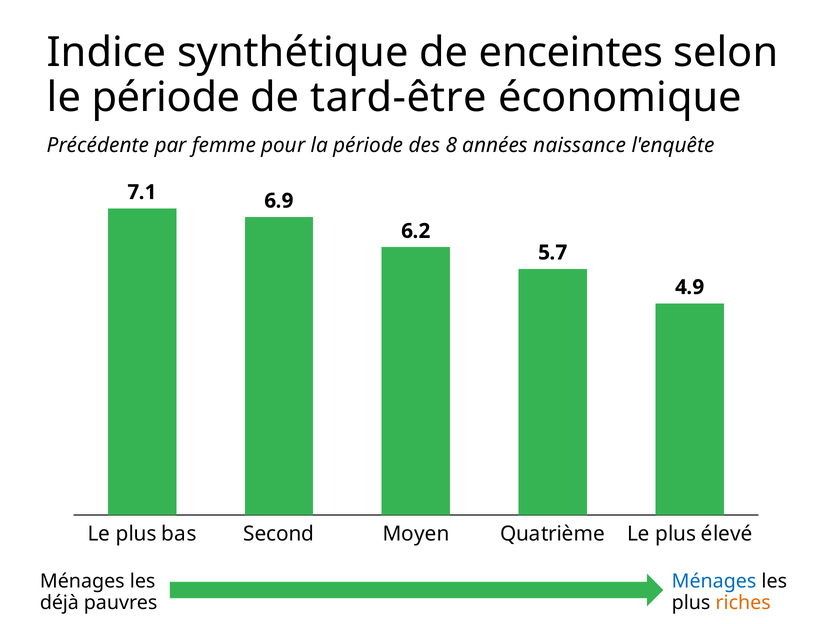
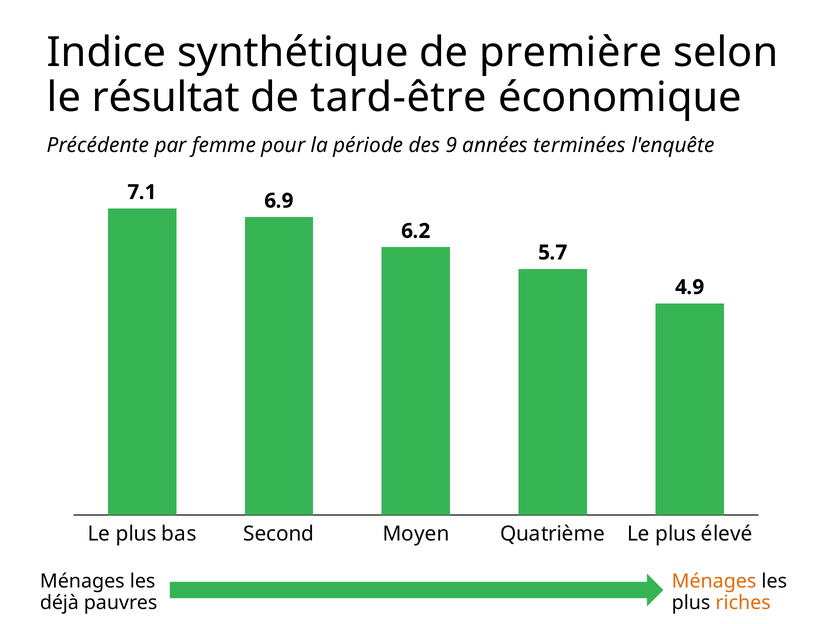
enceintes: enceintes -> première
le période: période -> résultat
8: 8 -> 9
naissance: naissance -> terminées
Ménages at (714, 581) colour: blue -> orange
